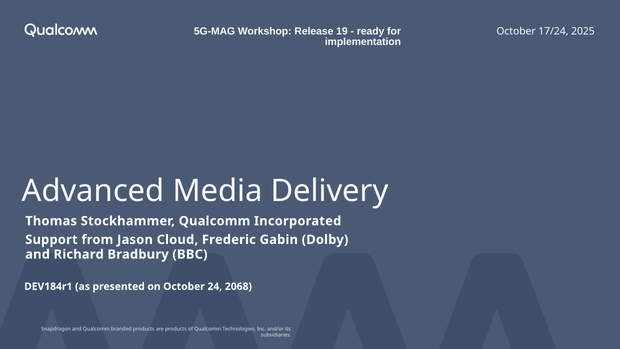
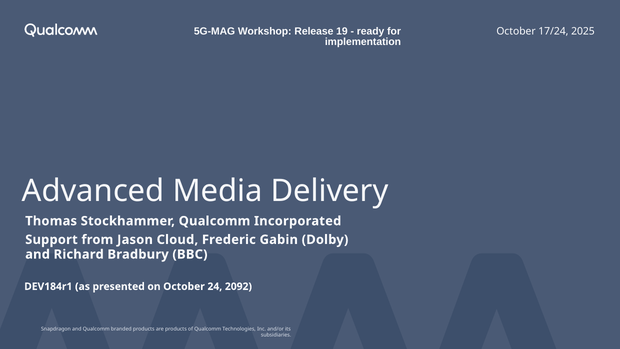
2068: 2068 -> 2092
